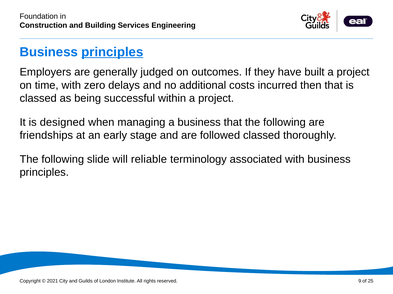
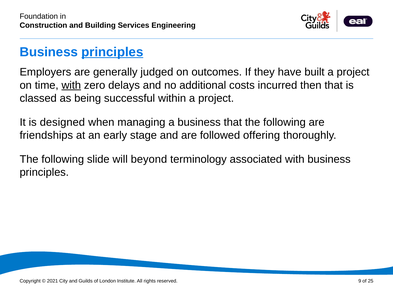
with at (71, 85) underline: none -> present
followed classed: classed -> offering
reliable: reliable -> beyond
